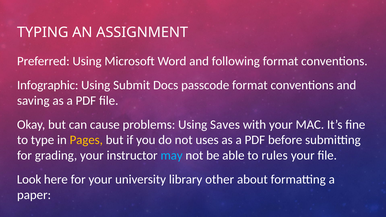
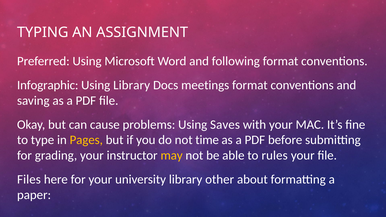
Using Submit: Submit -> Library
passcode: passcode -> meetings
uses: uses -> time
may colour: light blue -> yellow
Look: Look -> Files
